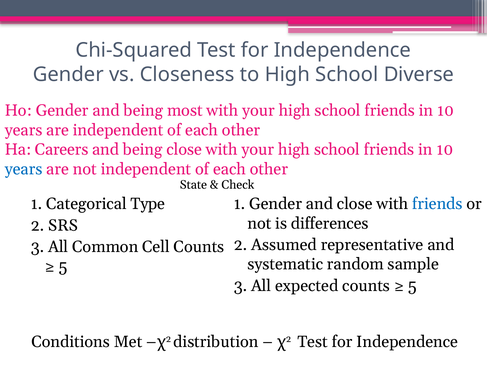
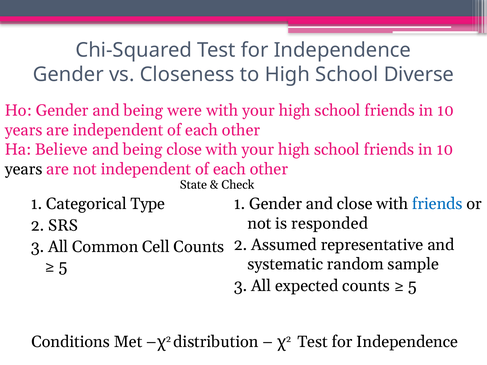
most: most -> were
Careers: Careers -> Believe
years at (24, 169) colour: blue -> black
differences: differences -> responded
